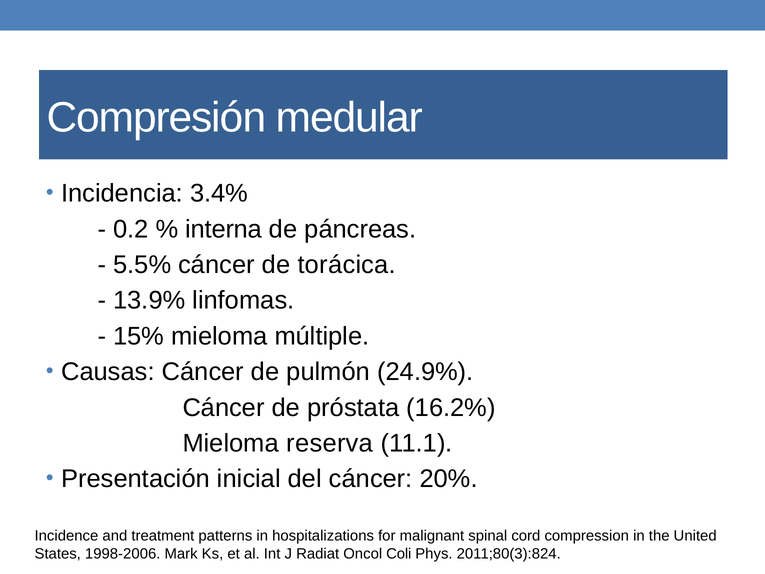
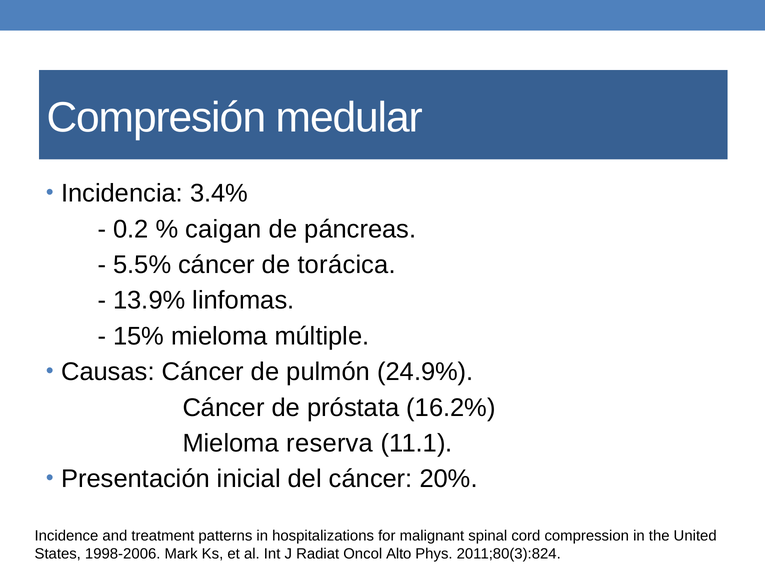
interna: interna -> caigan
Coli: Coli -> Alto
